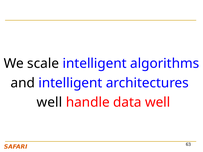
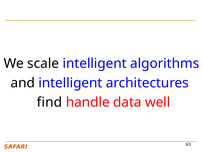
well at (49, 103): well -> find
